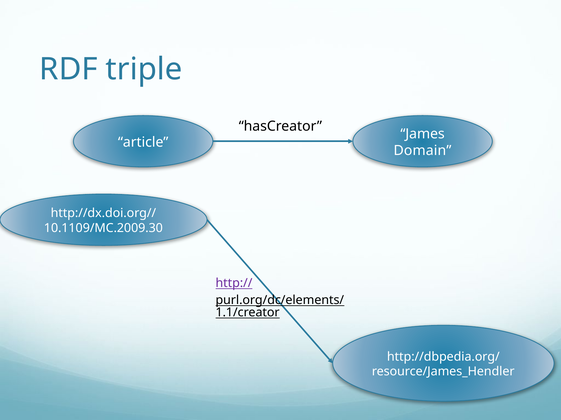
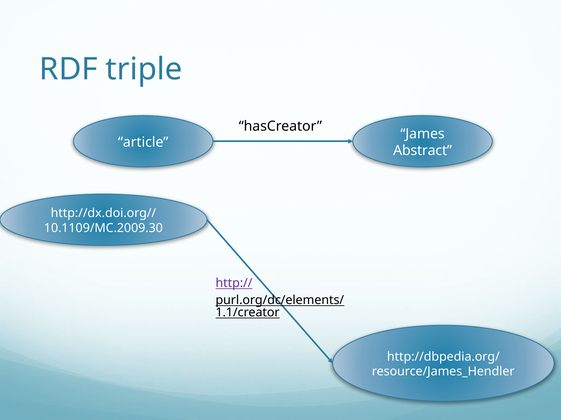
Domain: Domain -> Abstract
